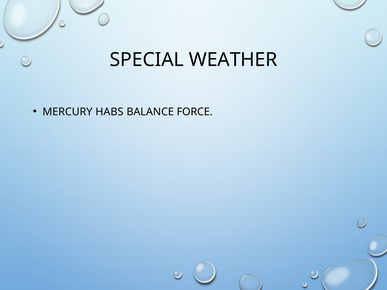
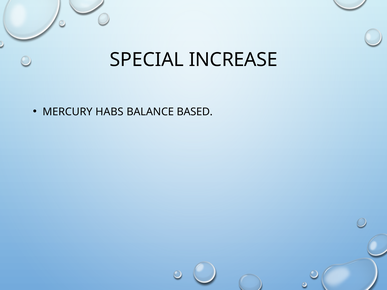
WEATHER: WEATHER -> INCREASE
FORCE: FORCE -> BASED
